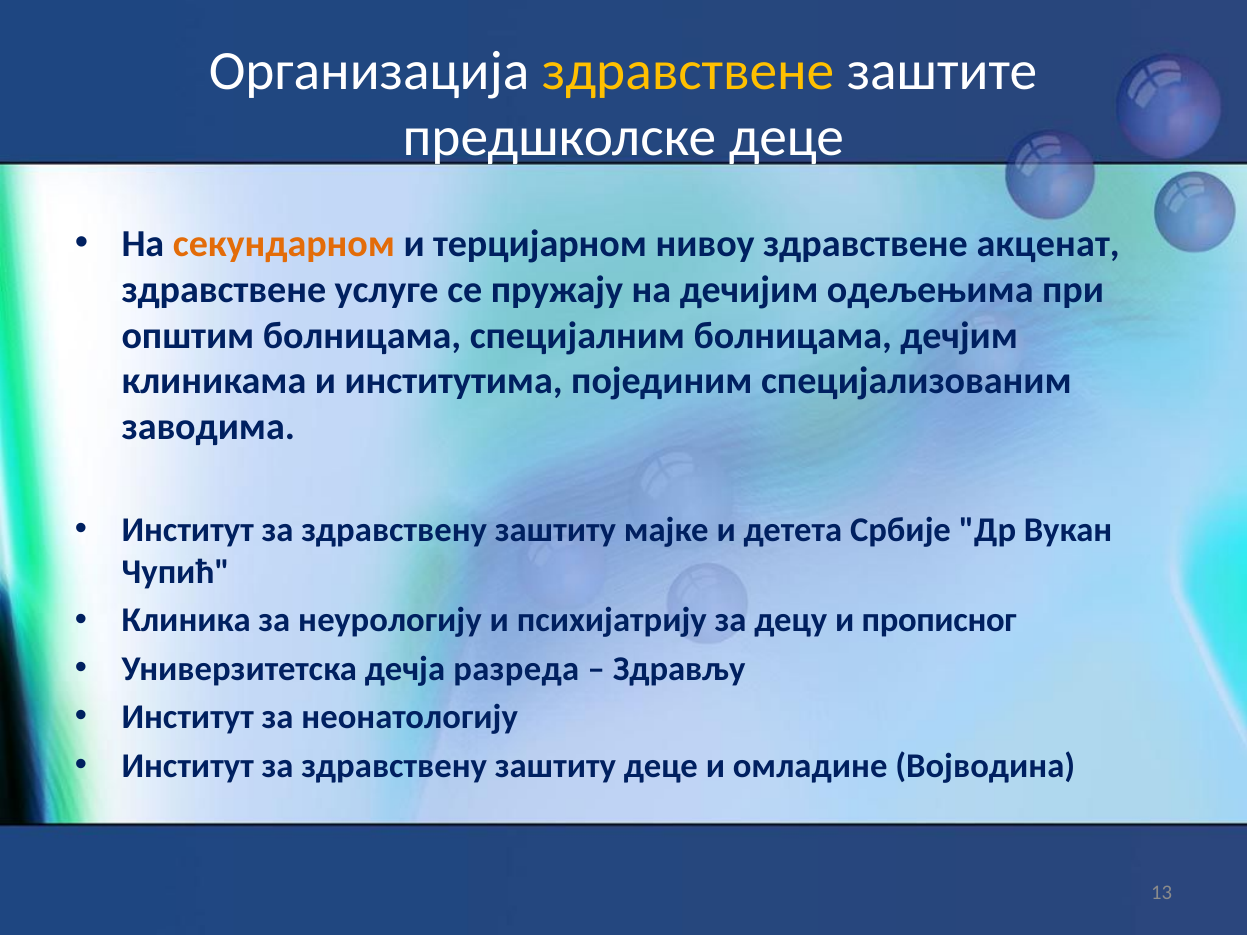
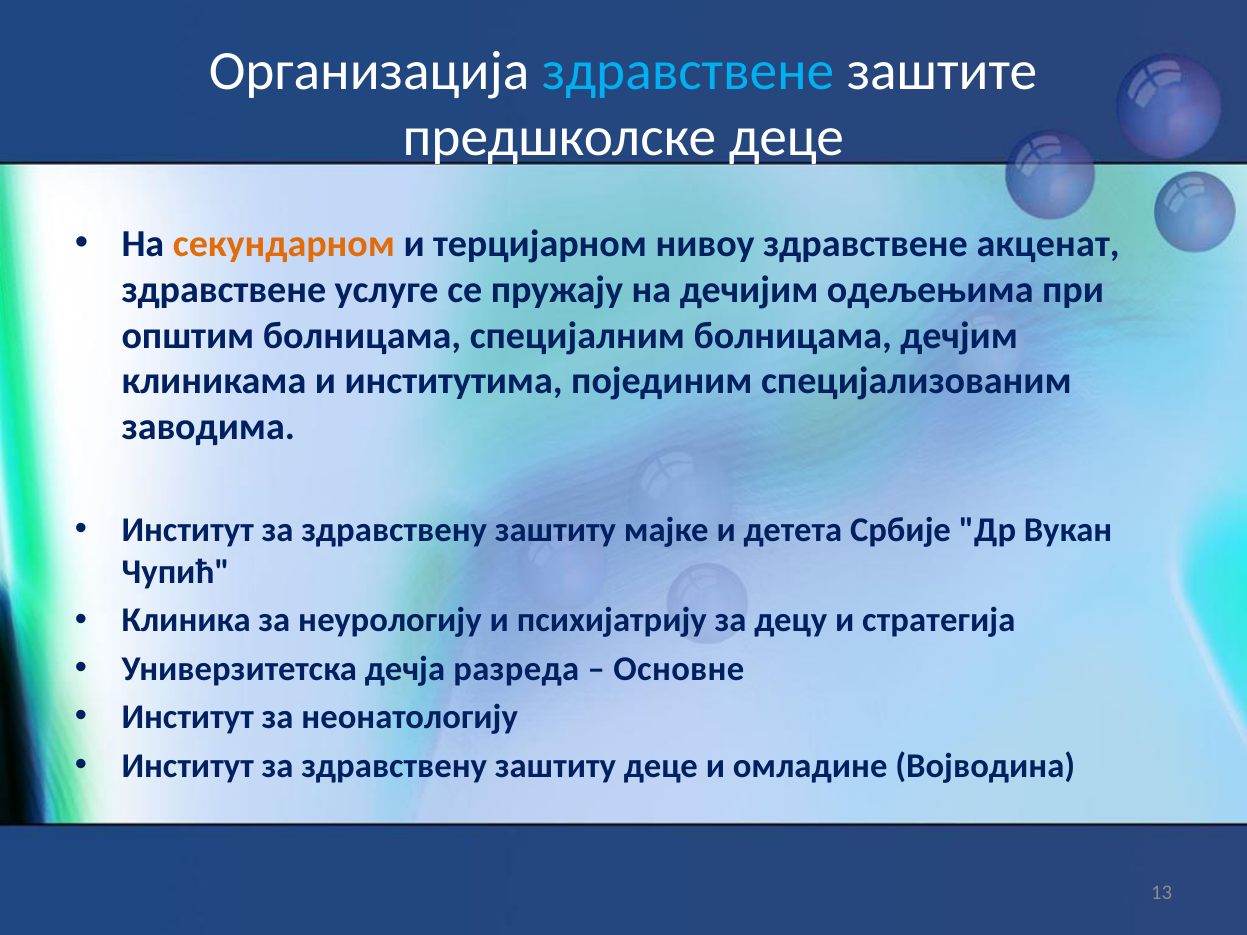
здравствене at (688, 71) colour: yellow -> light blue
прописног: прописног -> стратегија
Здрављу: Здрављу -> Основне
